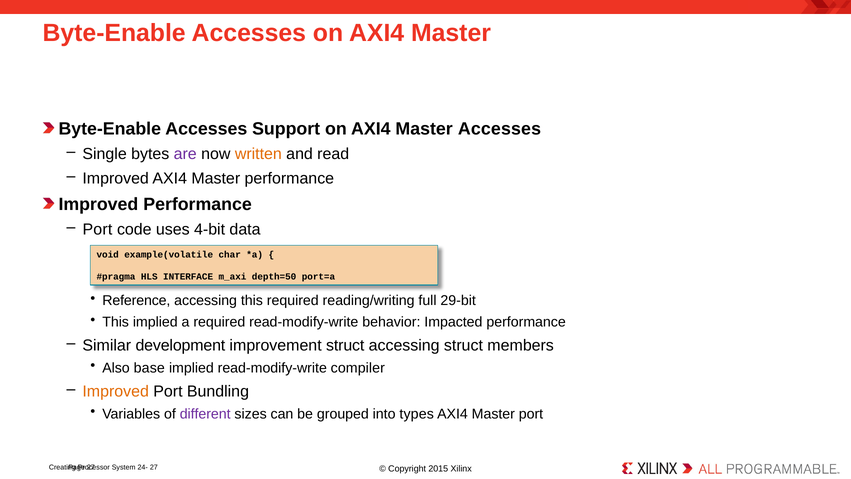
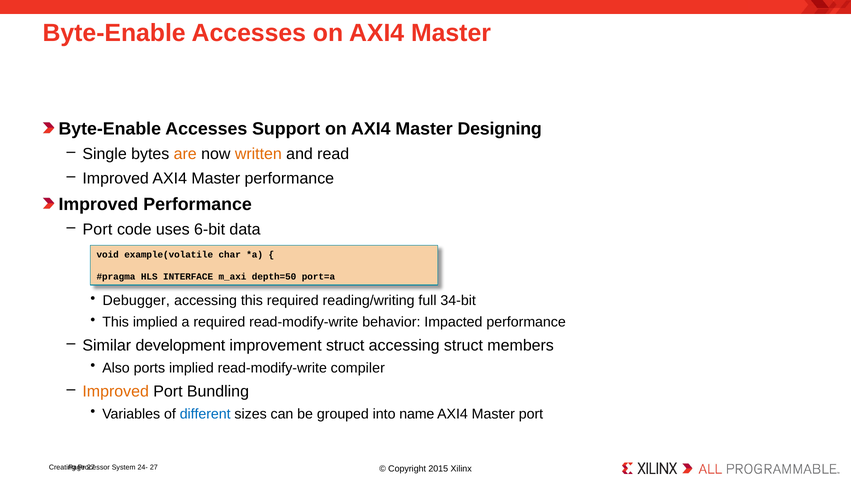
Master Accesses: Accesses -> Designing
are colour: purple -> orange
4-bit: 4-bit -> 6-bit
Reference: Reference -> Debugger
29-bit: 29-bit -> 34-bit
base: base -> ports
different colour: purple -> blue
types: types -> name
